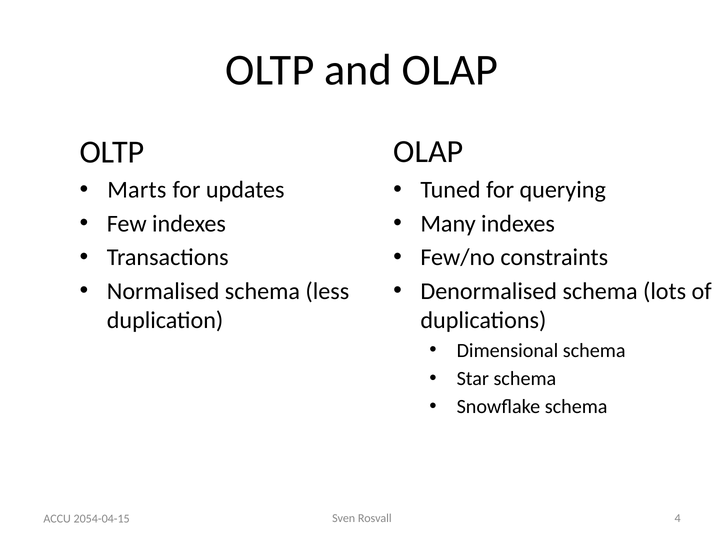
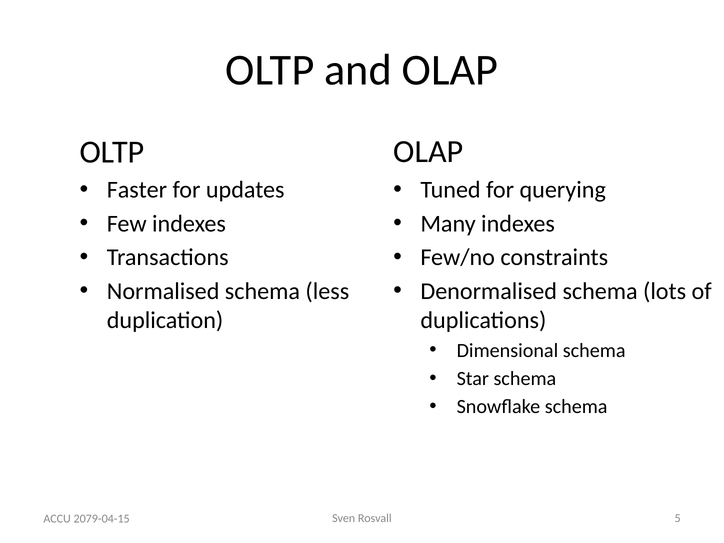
Marts: Marts -> Faster
4: 4 -> 5
2054-04-15: 2054-04-15 -> 2079-04-15
